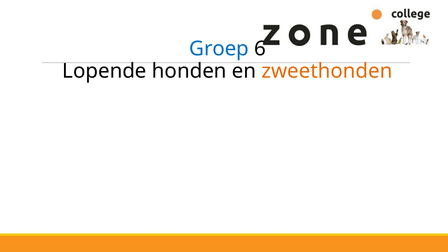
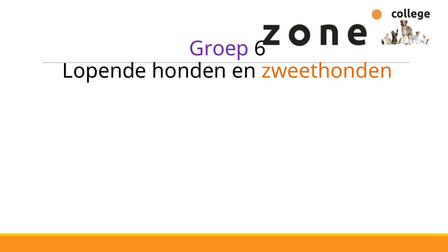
Groep colour: blue -> purple
